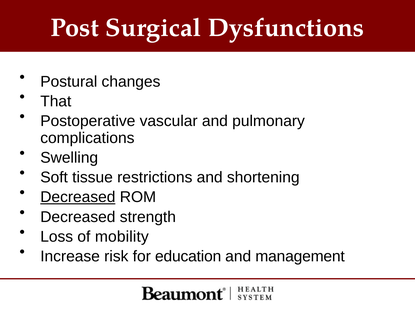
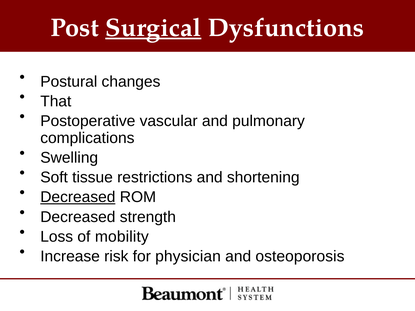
Surgical underline: none -> present
education: education -> physician
management: management -> osteoporosis
